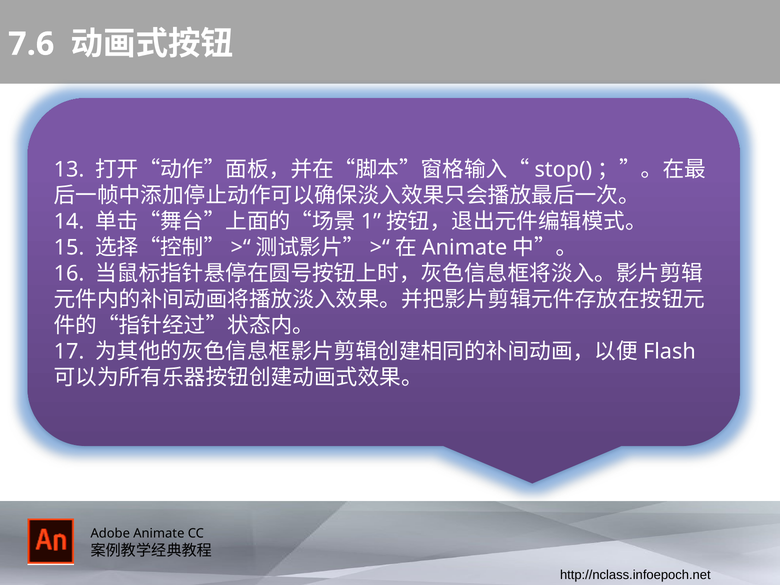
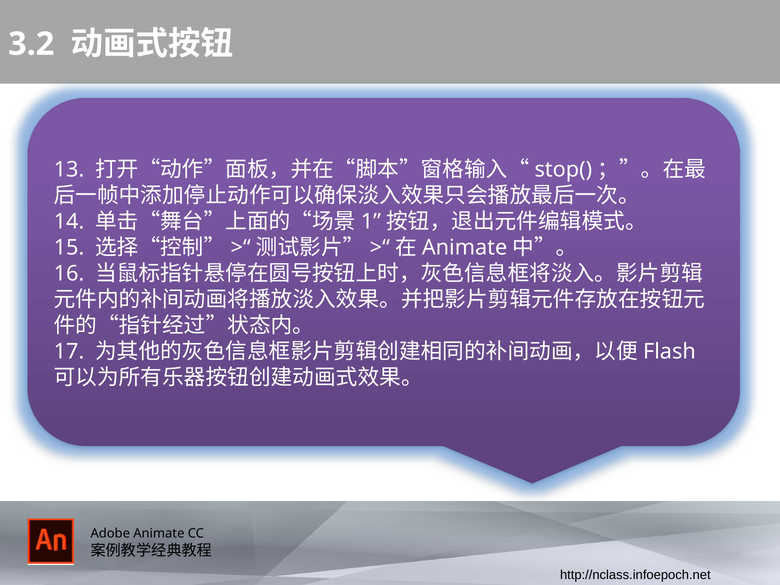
7.6: 7.6 -> 3.2
